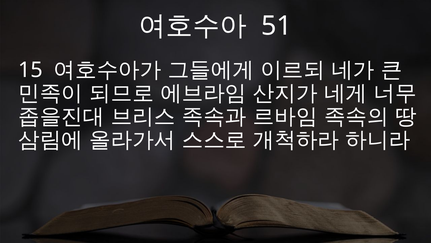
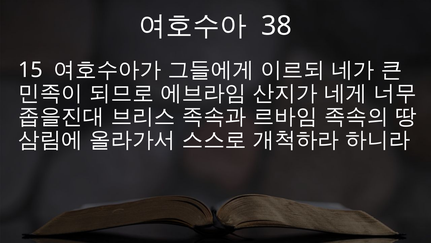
51: 51 -> 38
